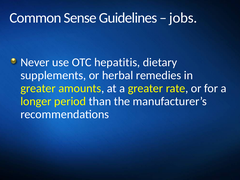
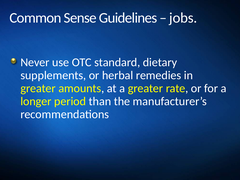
hepatitis: hepatitis -> standard
